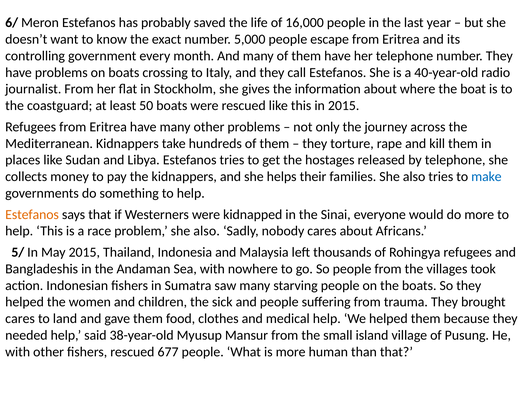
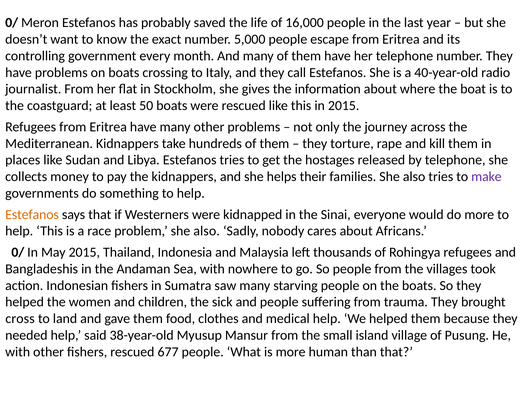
6/ at (12, 23): 6/ -> 0/
make colour: blue -> purple
5/ at (18, 252): 5/ -> 0/
cares at (20, 319): cares -> cross
